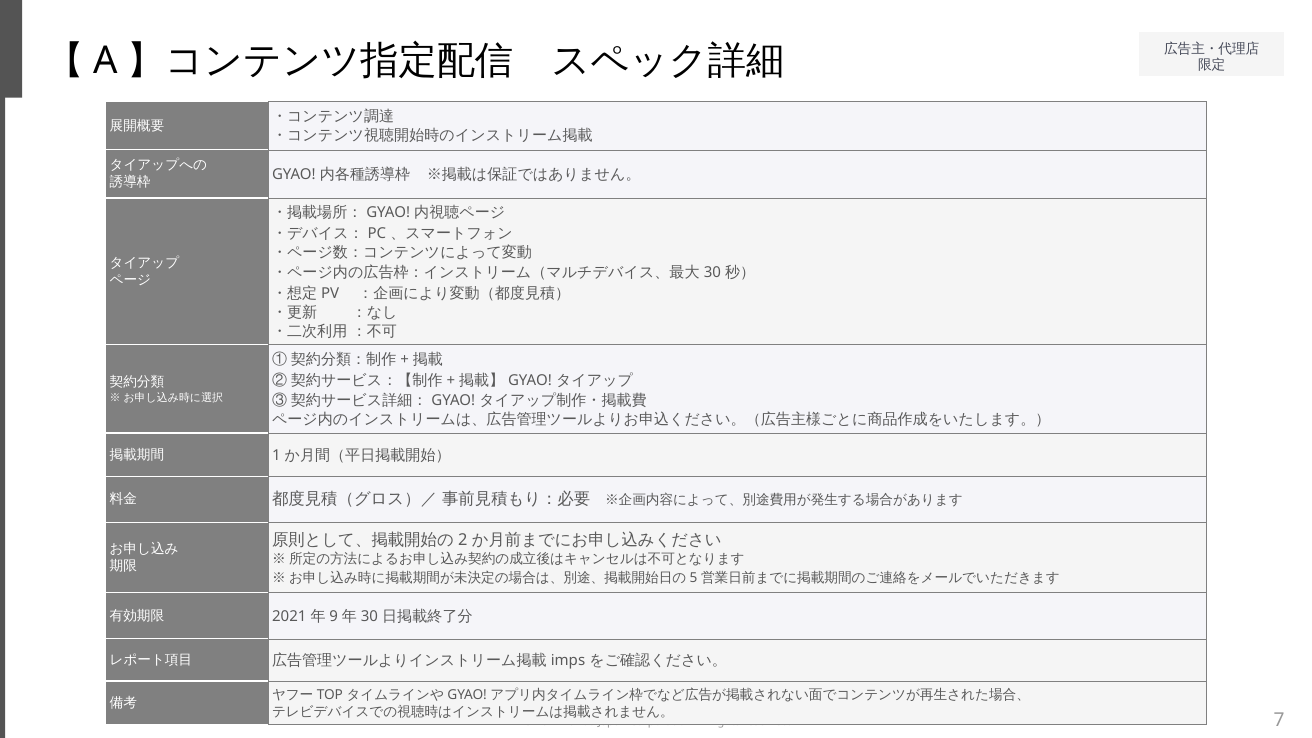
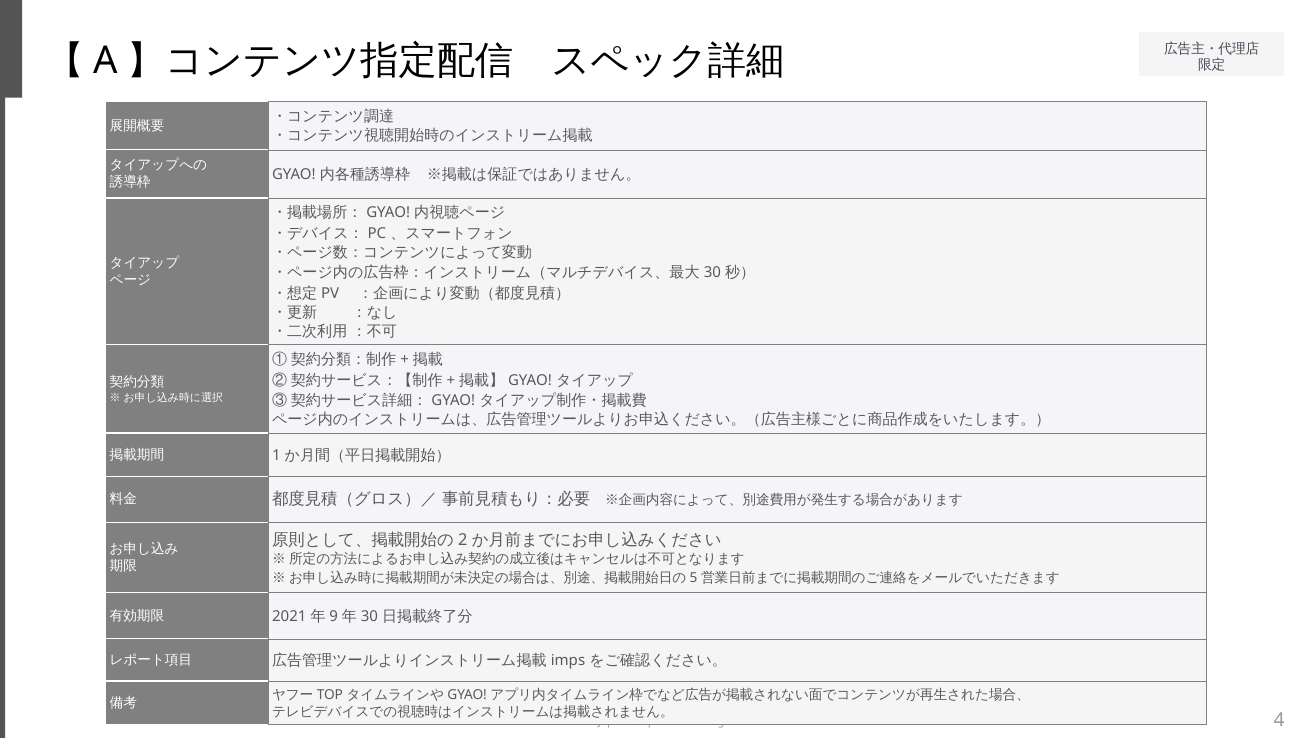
7: 7 -> 4
